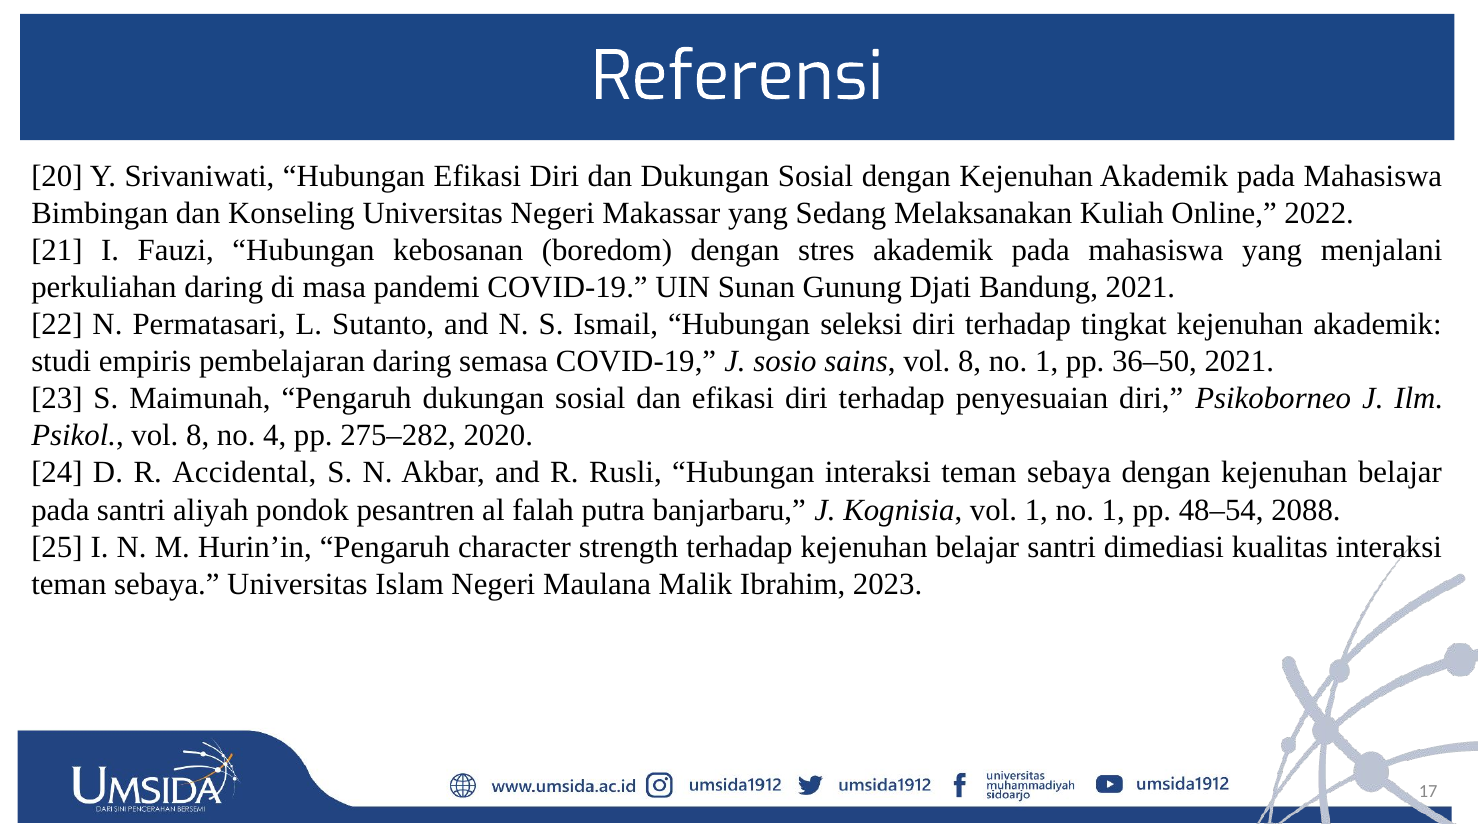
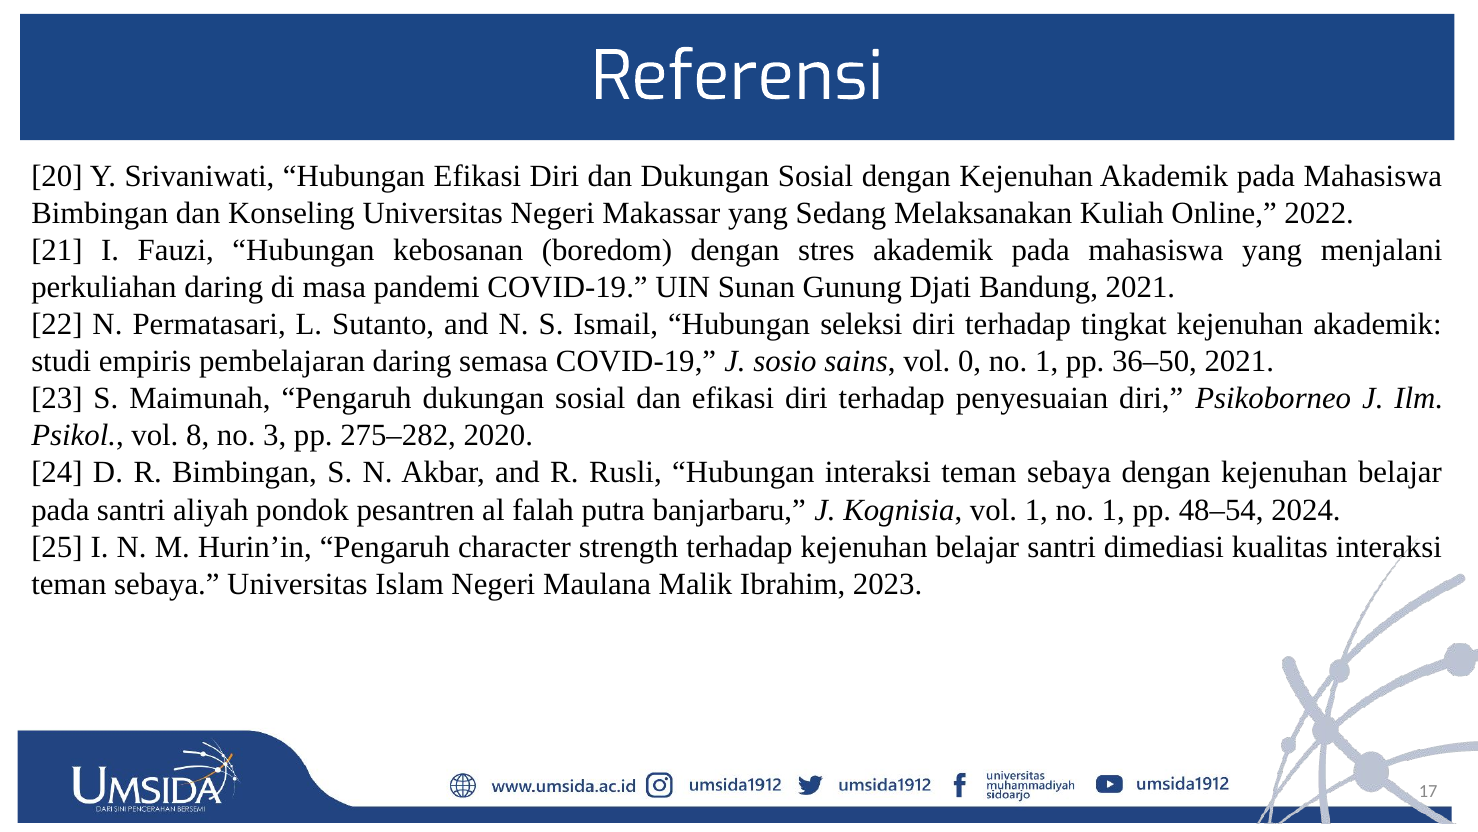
sains vol 8: 8 -> 0
4: 4 -> 3
R Accidental: Accidental -> Bimbingan
2088: 2088 -> 2024
